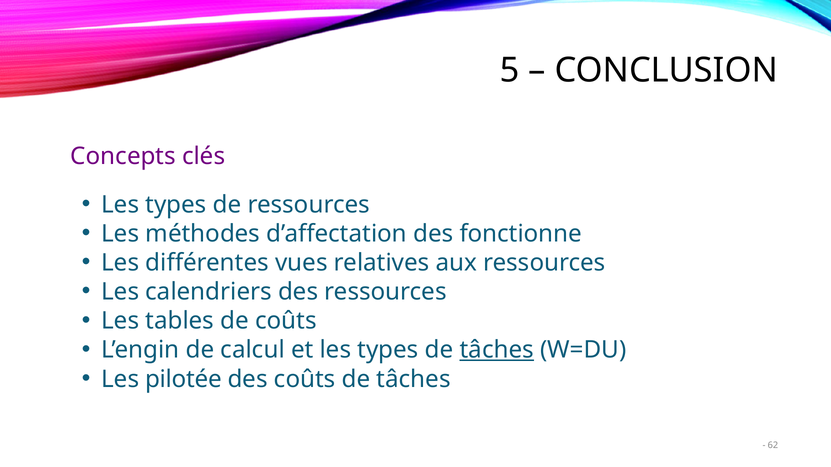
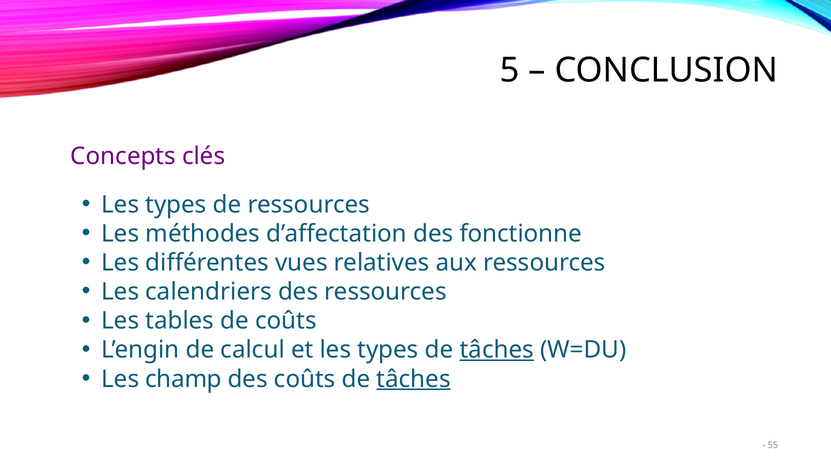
pilotée: pilotée -> champ
tâches at (414, 379) underline: none -> present
62: 62 -> 55
